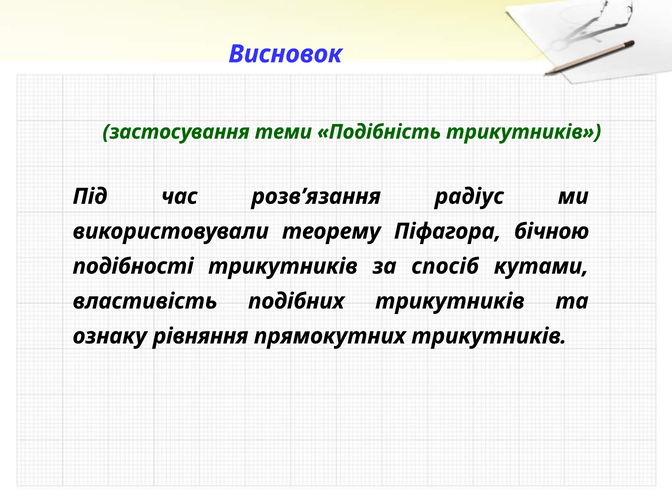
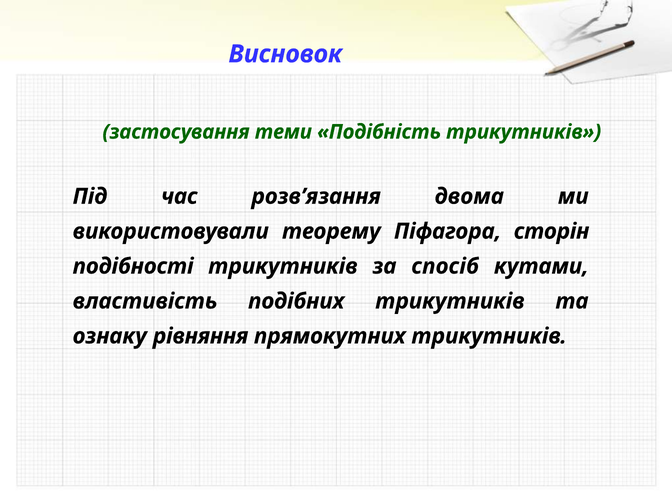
радіус: радіус -> двома
бічною: бічною -> сторін
